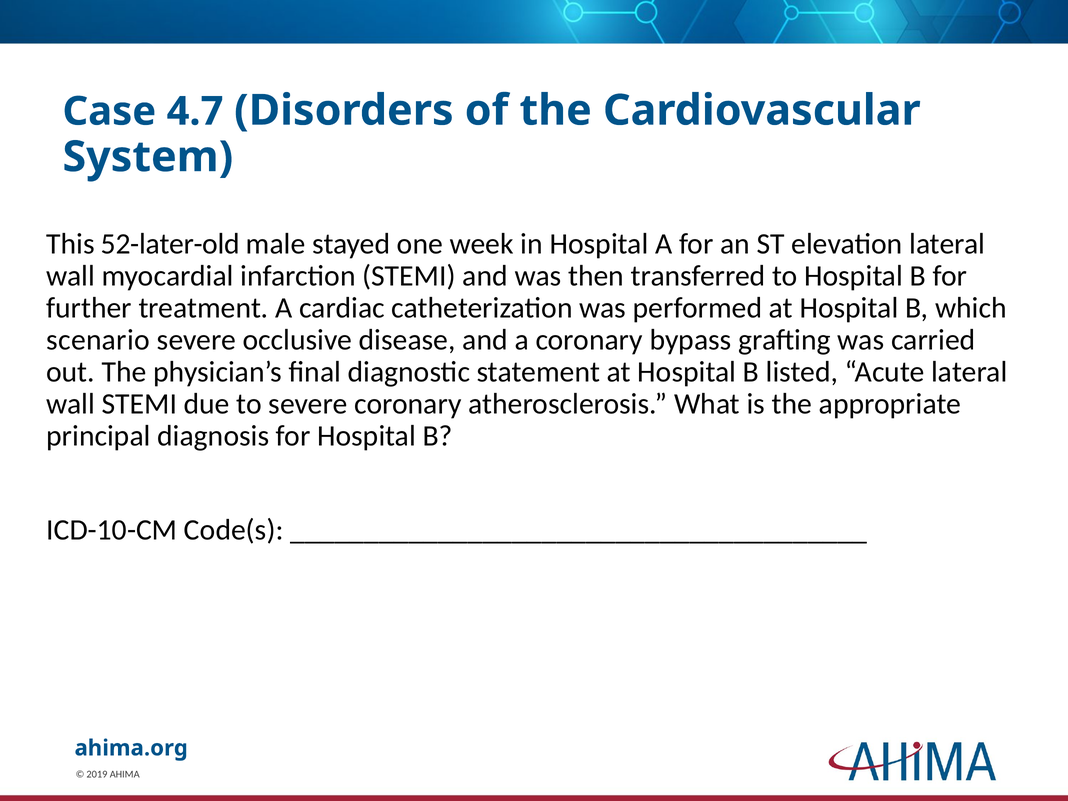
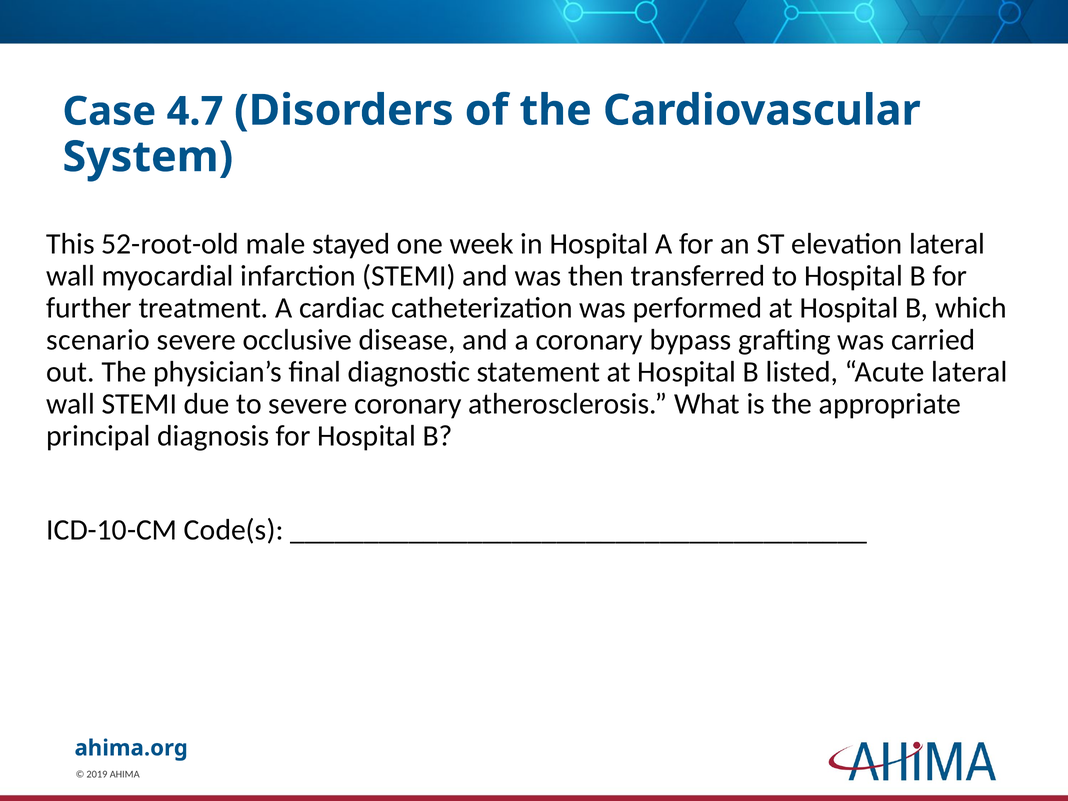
52-later-old: 52-later-old -> 52-root-old
